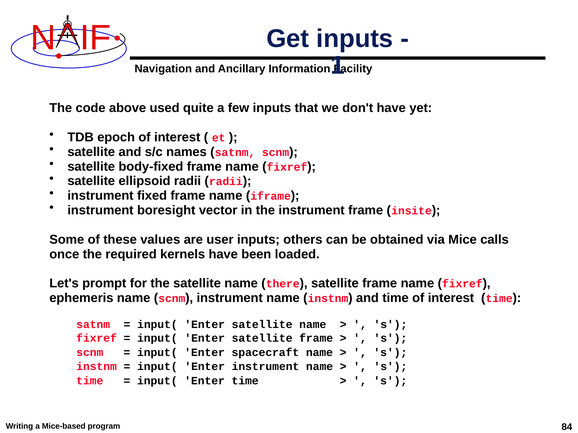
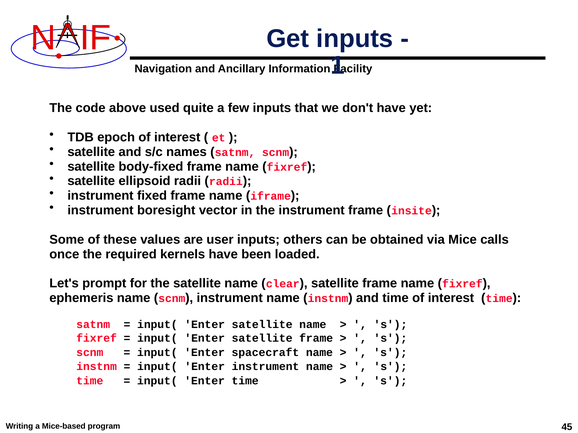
there: there -> clear
84: 84 -> 45
